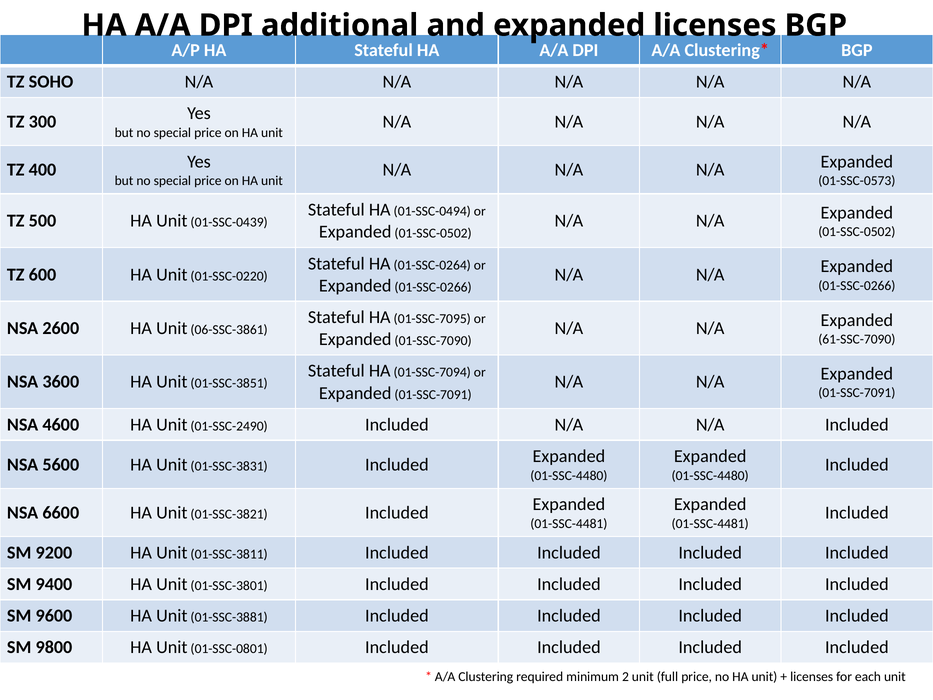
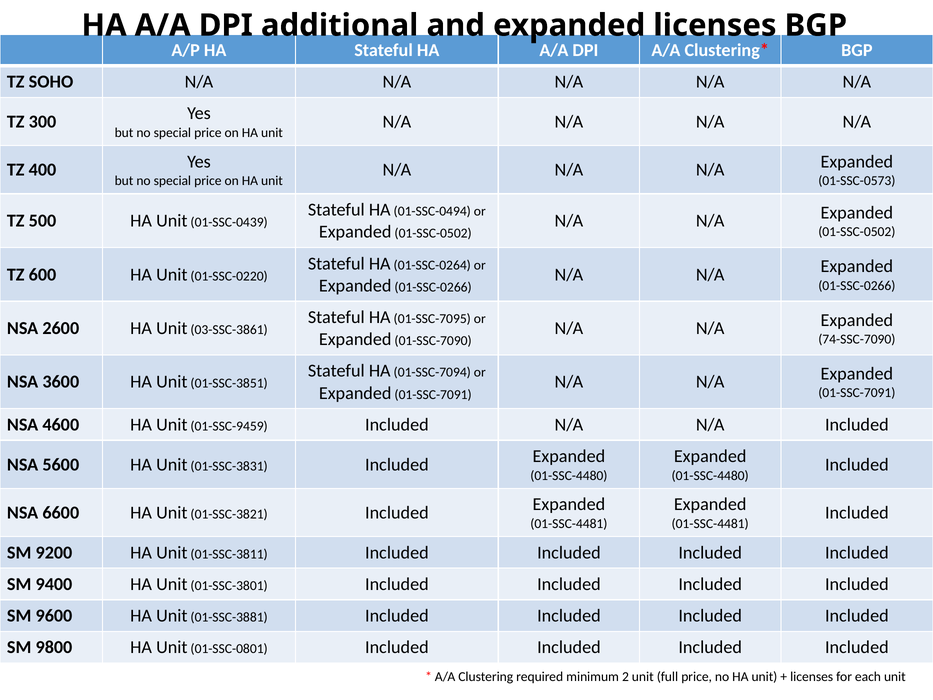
06-SSC-3861: 06-SSC-3861 -> 03-SSC-3861
61-SSC-7090: 61-SSC-7090 -> 74-SSC-7090
01-SSC-2490: 01-SSC-2490 -> 01-SSC-9459
